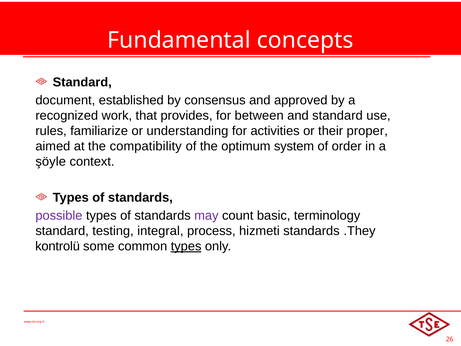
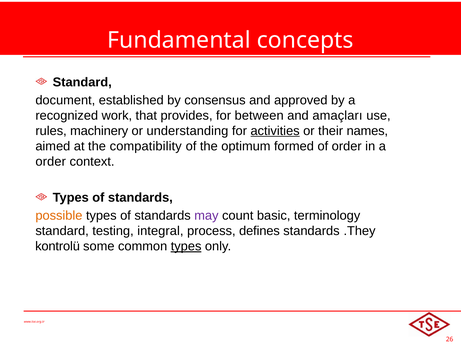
and standard: standard -> amaçları
familiarize: familiarize -> machinery
activities underline: none -> present
proper: proper -> names
system: system -> formed
şöyle at (51, 162): şöyle -> order
possible colour: purple -> orange
hizmeti: hizmeti -> defines
